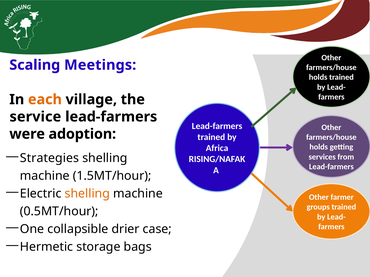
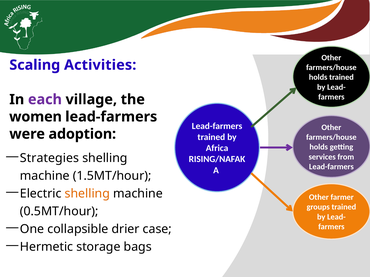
Meetings: Meetings -> Activities
each colour: orange -> purple
service: service -> women
